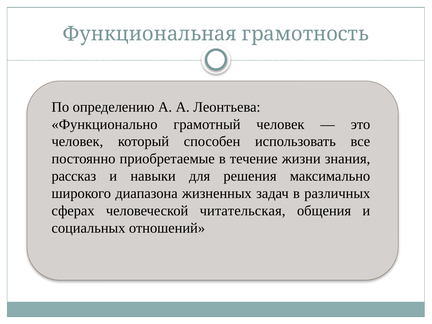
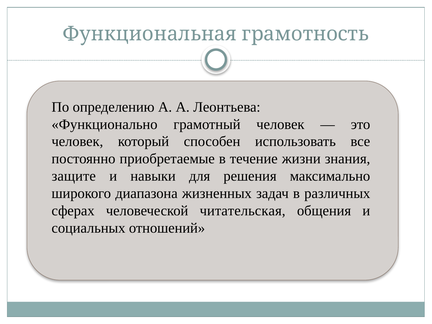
рассказ: рассказ -> защите
